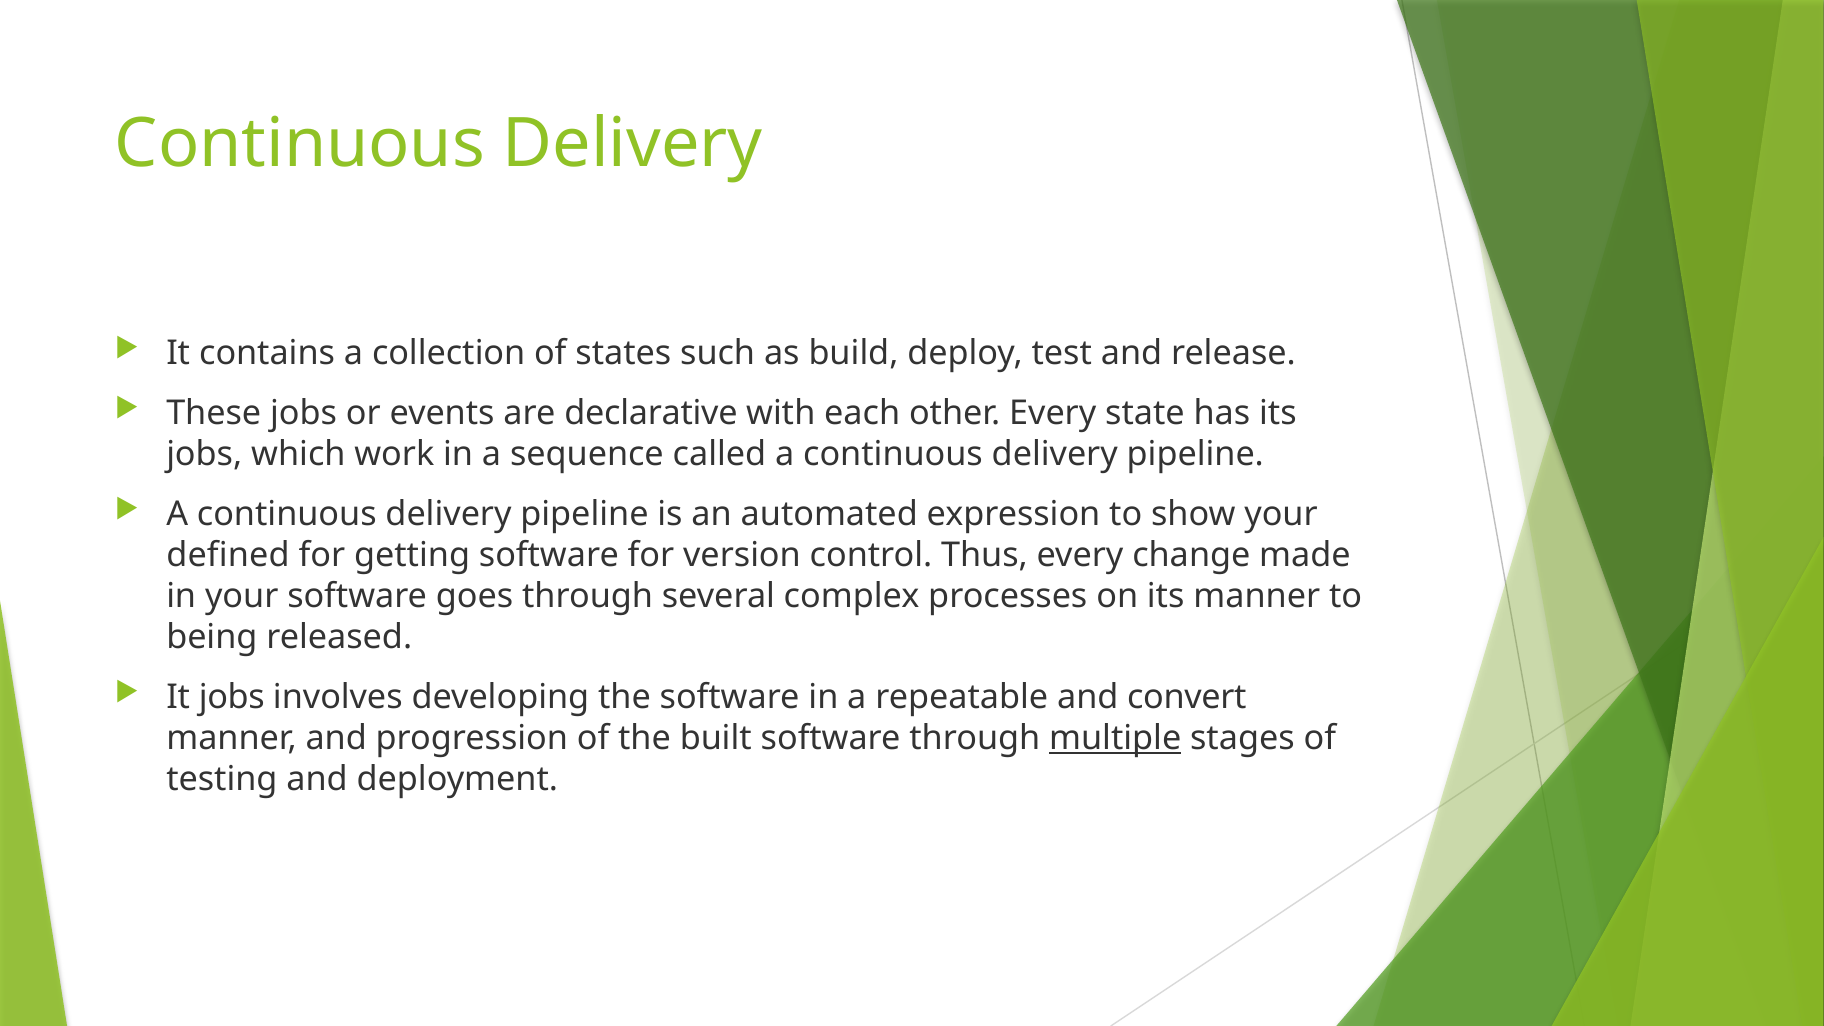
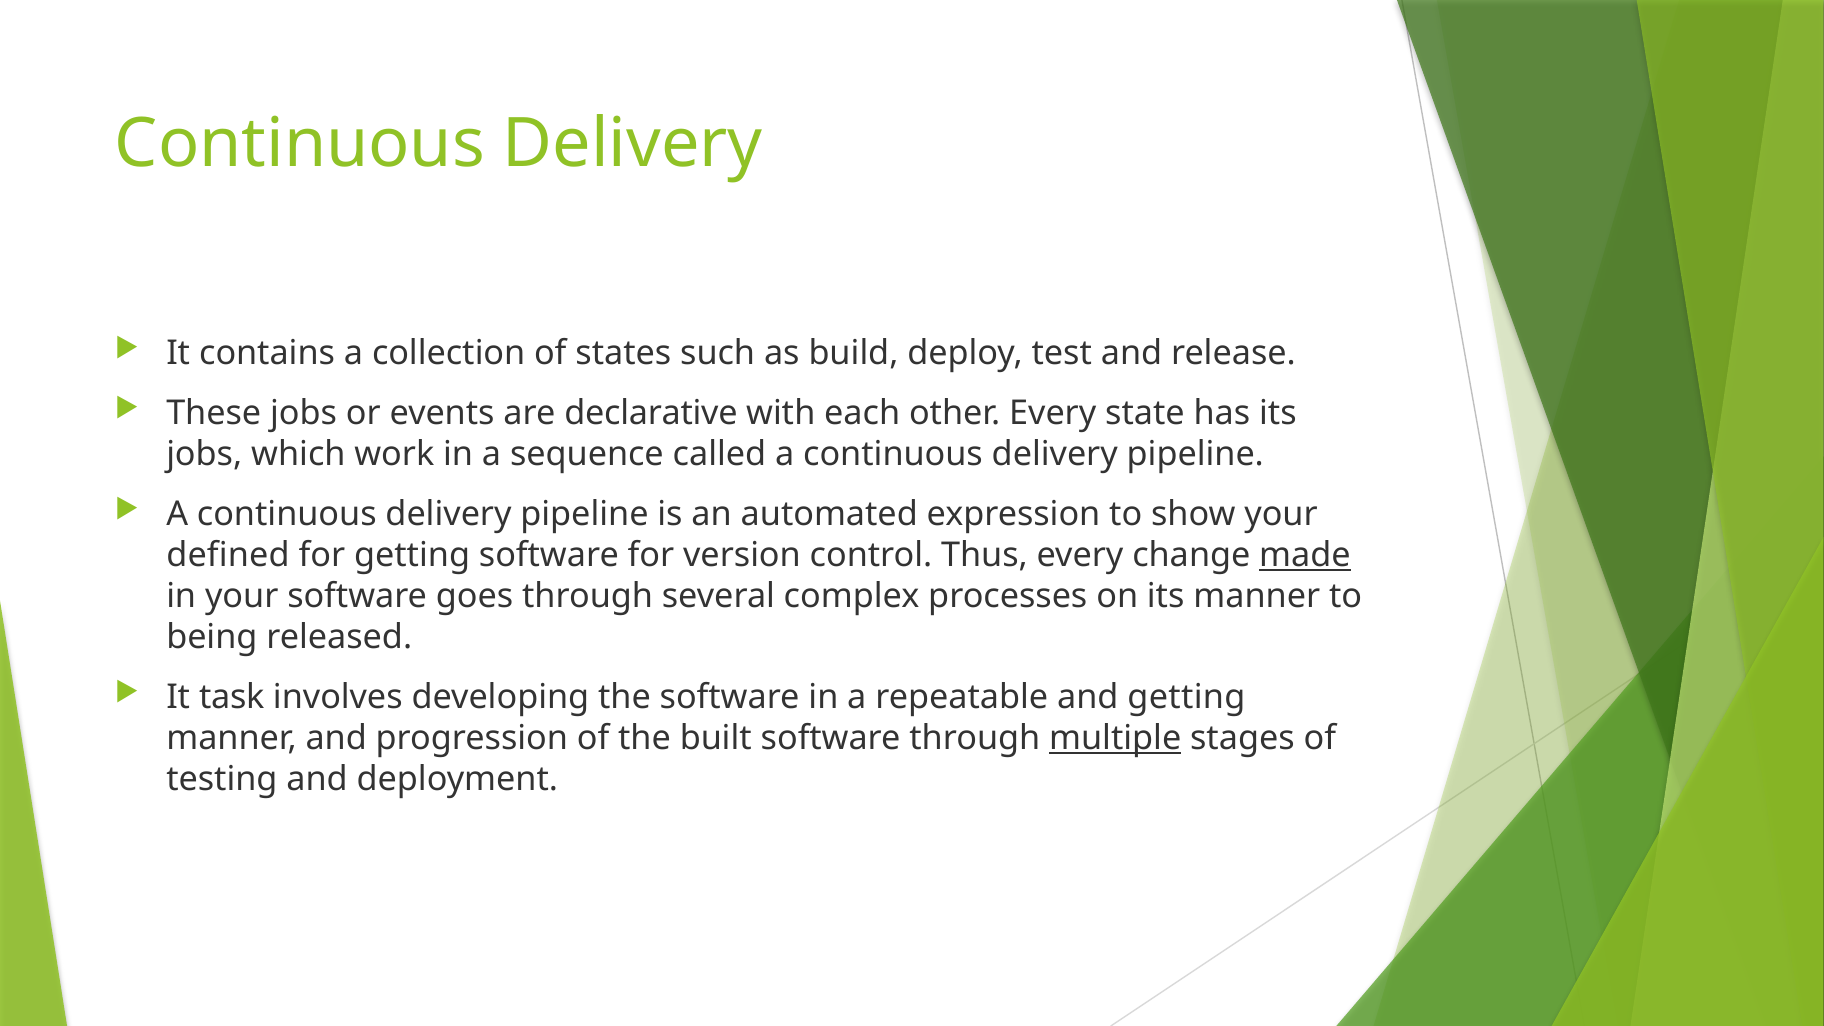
made underline: none -> present
It jobs: jobs -> task
and convert: convert -> getting
